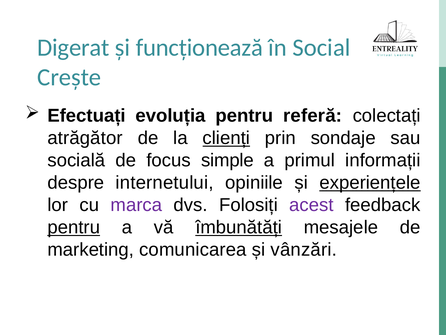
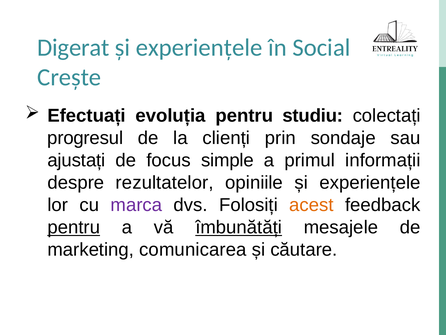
funcționează at (199, 48): funcționează -> experiențele
referă: referă -> studiu
atrăgător: atrăgător -> progresul
clienți underline: present -> none
socială: socială -> ajustați
internetului: internetului -> rezultatelor
experiențele at (370, 183) underline: present -> none
acest colour: purple -> orange
vânzări: vânzări -> căutare
